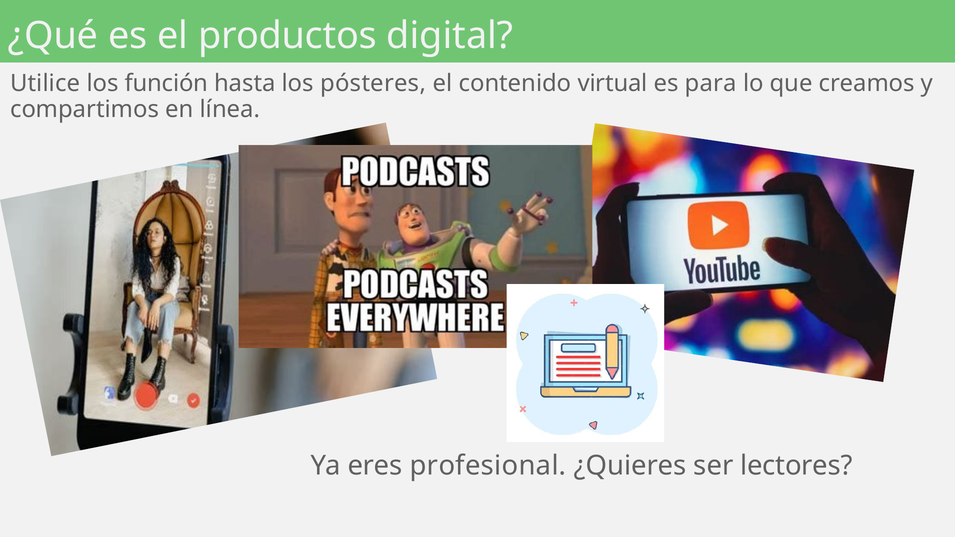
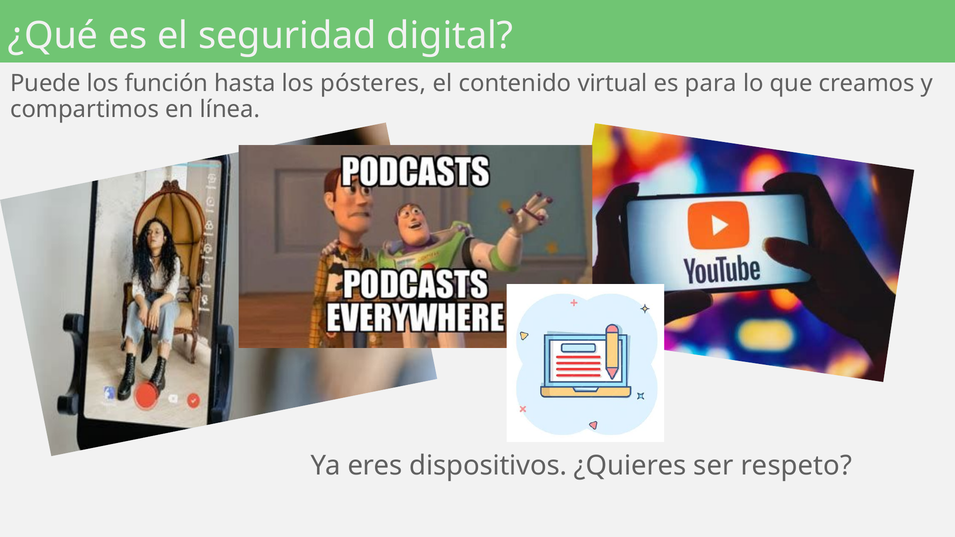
productos: productos -> seguridad
Utilice: Utilice -> Puede
profesional: profesional -> dispositivos
lectores: lectores -> respeto
